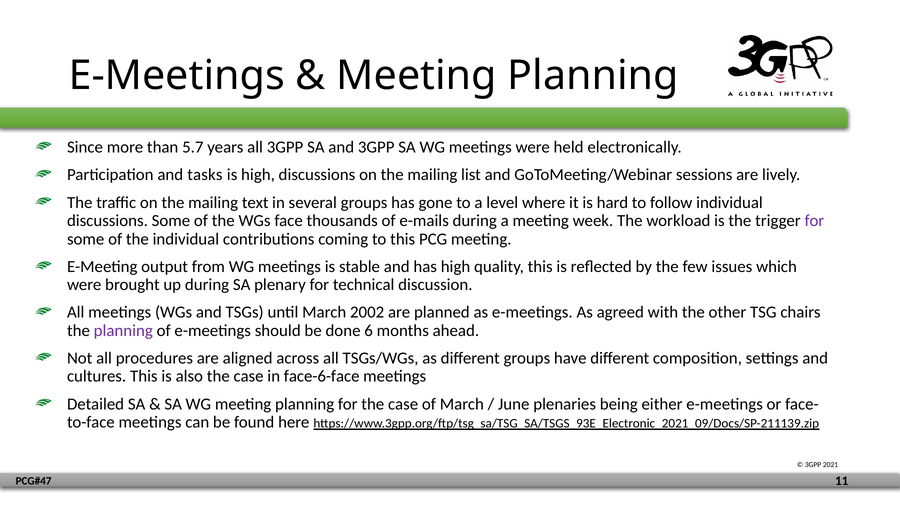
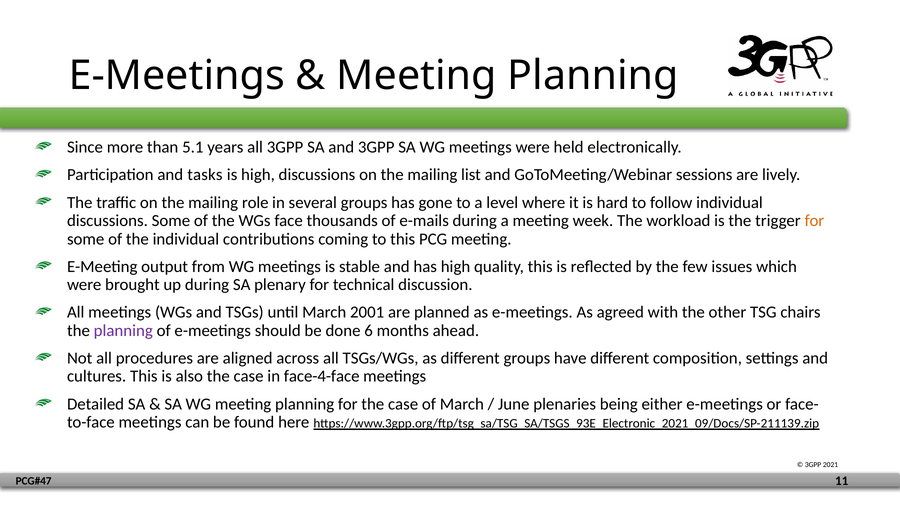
5.7: 5.7 -> 5.1
text: text -> role
for at (814, 221) colour: purple -> orange
2002: 2002 -> 2001
face-6-face: face-6-face -> face-4-face
